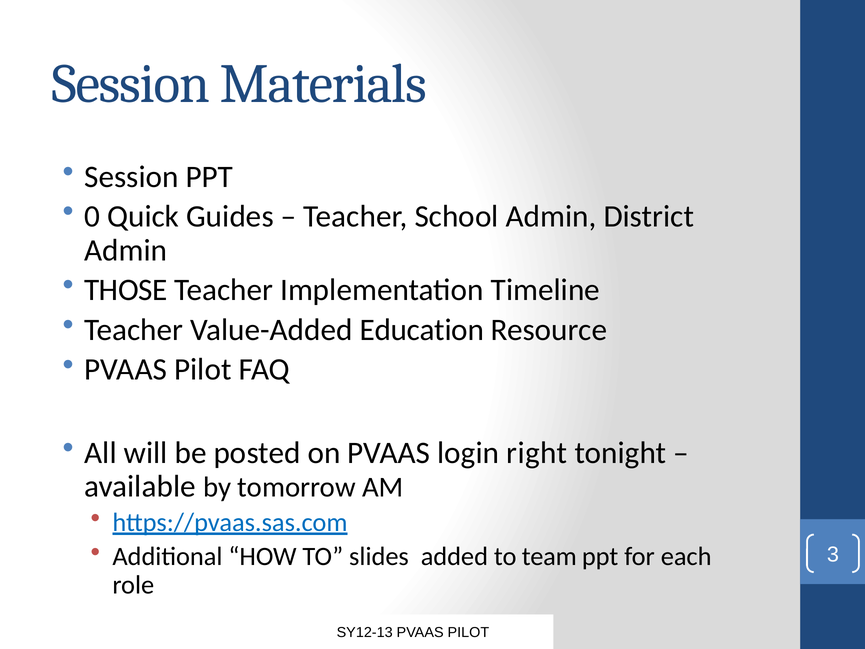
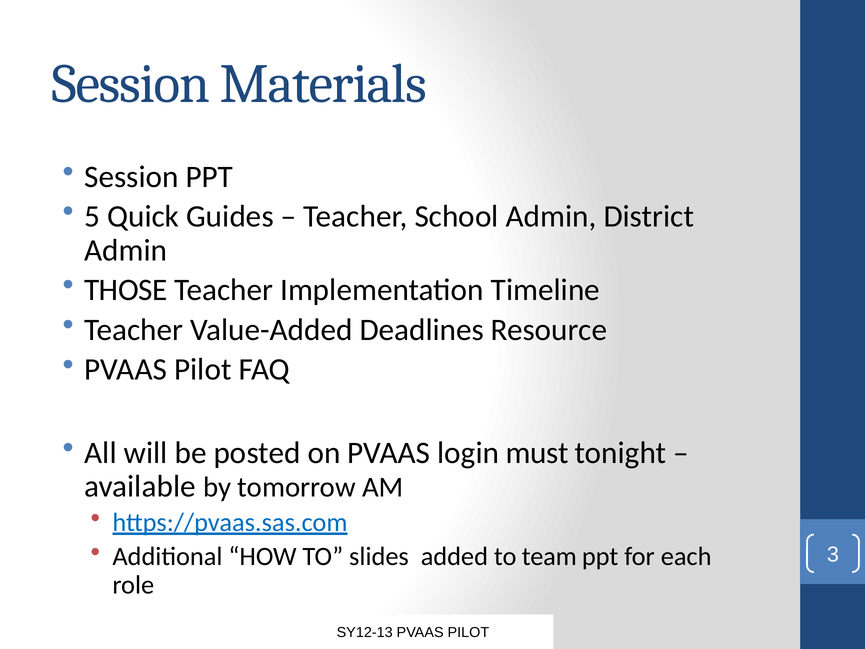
0: 0 -> 5
Education: Education -> Deadlines
right: right -> must
